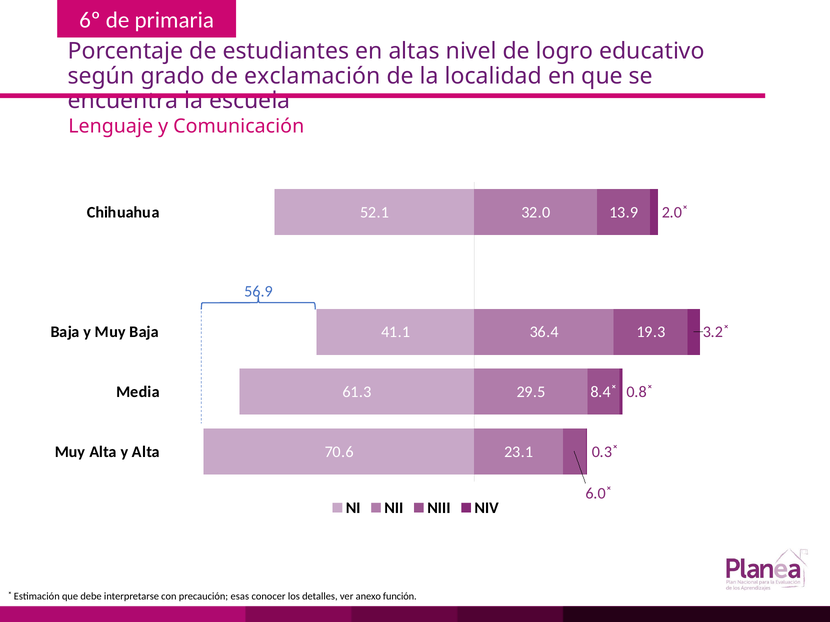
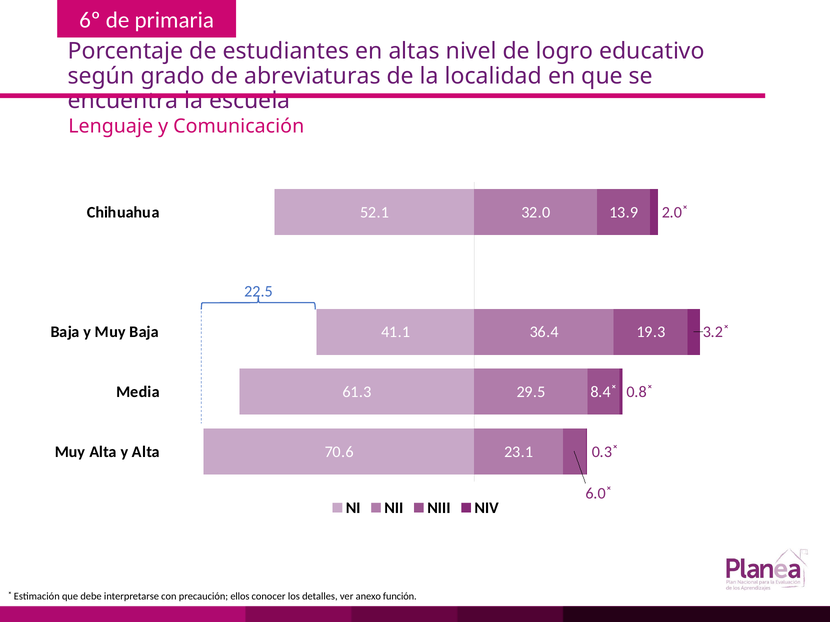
exclamación: exclamación -> abreviaturas
56.9: 56.9 -> 22.5
esas: esas -> ellos
